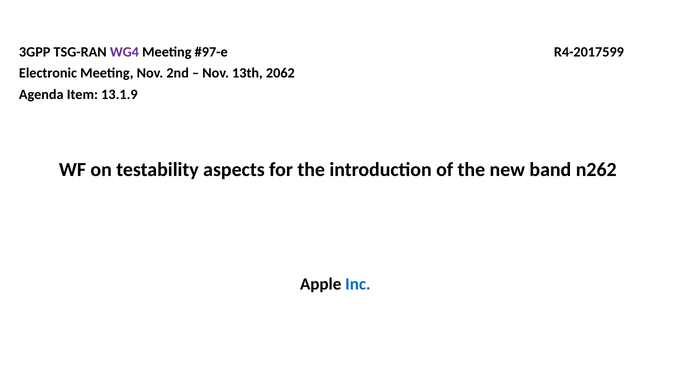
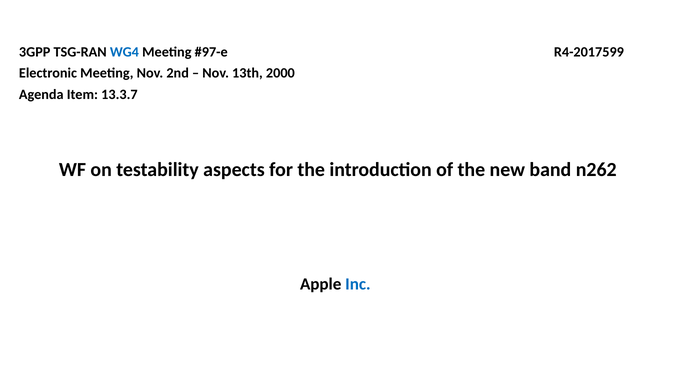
WG4 colour: purple -> blue
2062: 2062 -> 2000
13.1.9: 13.1.9 -> 13.3.7
